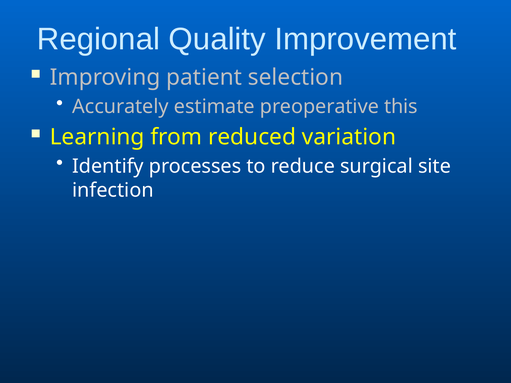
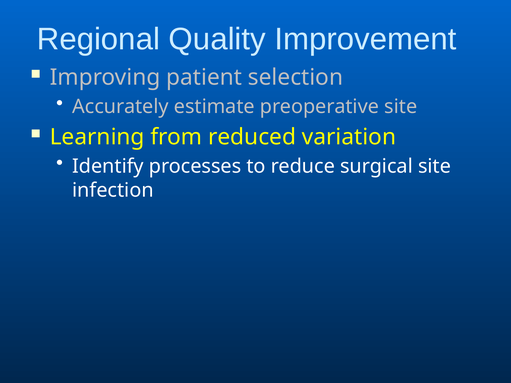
preoperative this: this -> site
